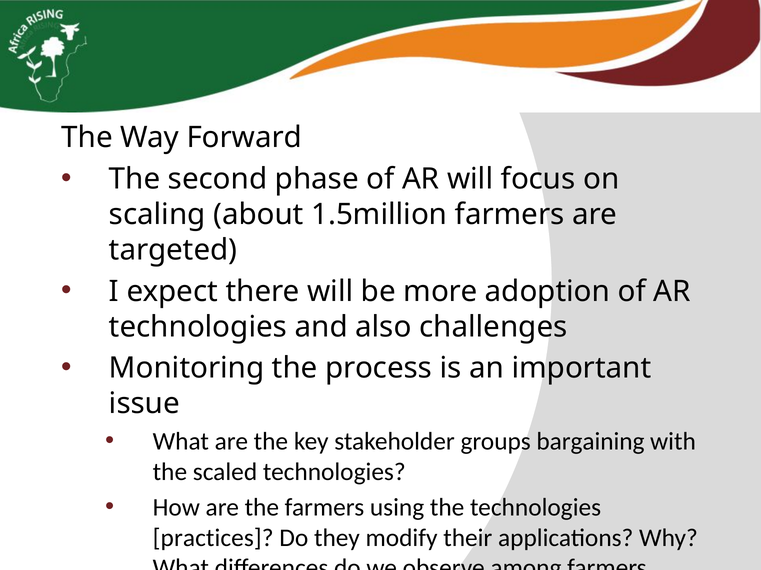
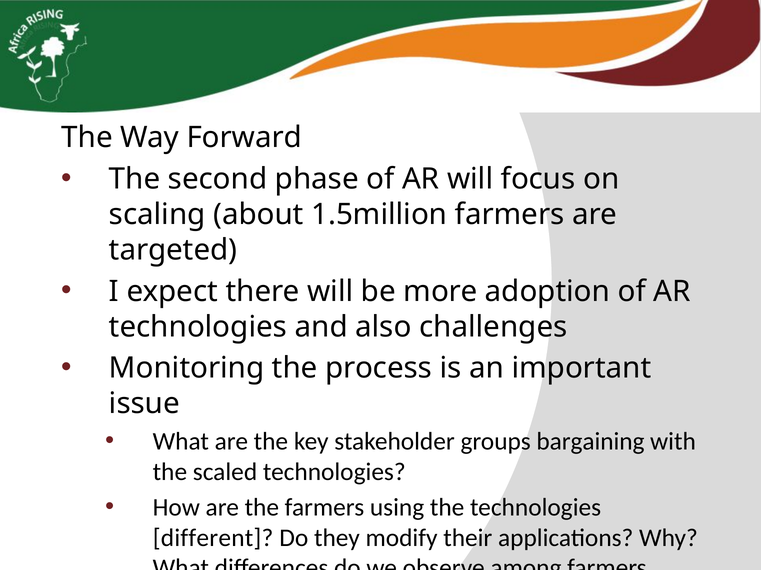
practices: practices -> different
